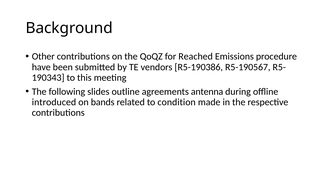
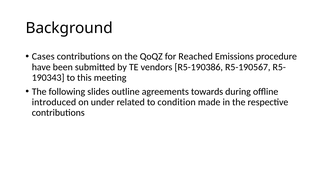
Other: Other -> Cases
antenna: antenna -> towards
bands: bands -> under
